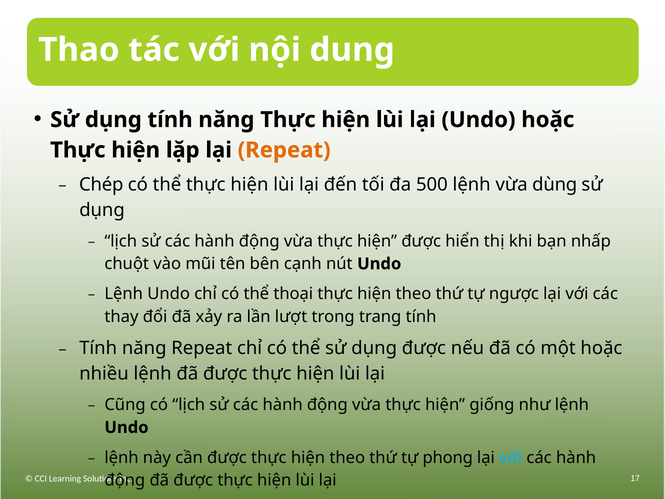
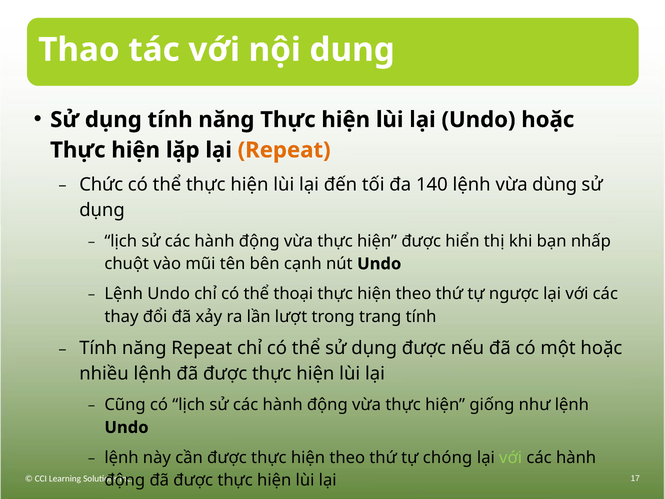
Chép: Chép -> Chức
500: 500 -> 140
phong: phong -> chóng
với at (511, 457) colour: light blue -> light green
